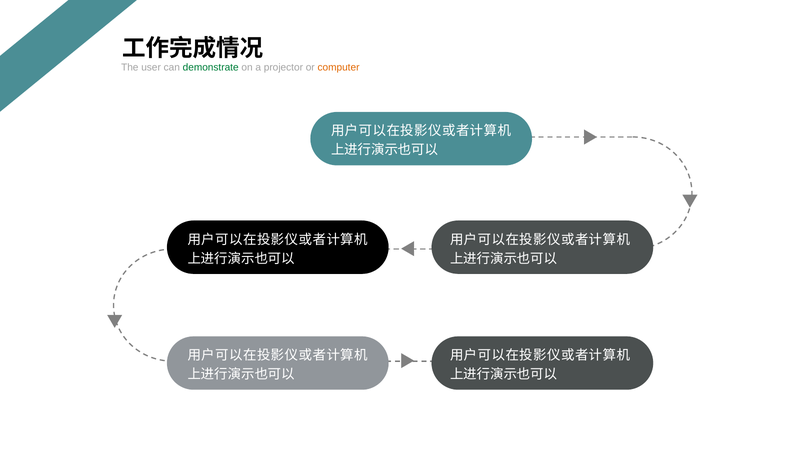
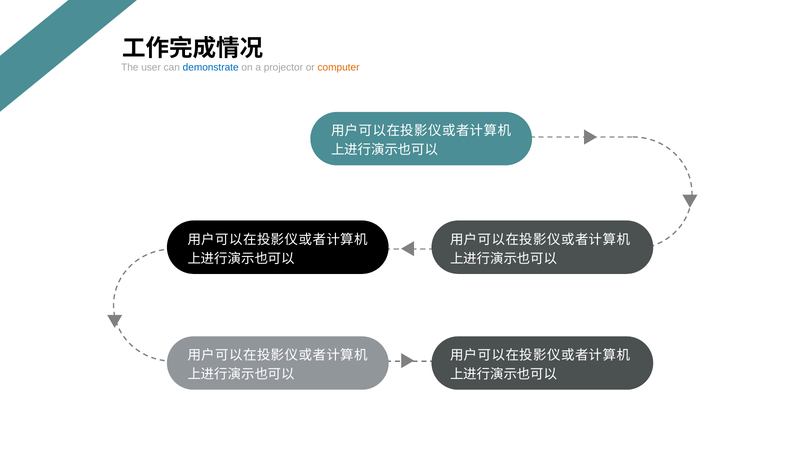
demonstrate colour: green -> blue
